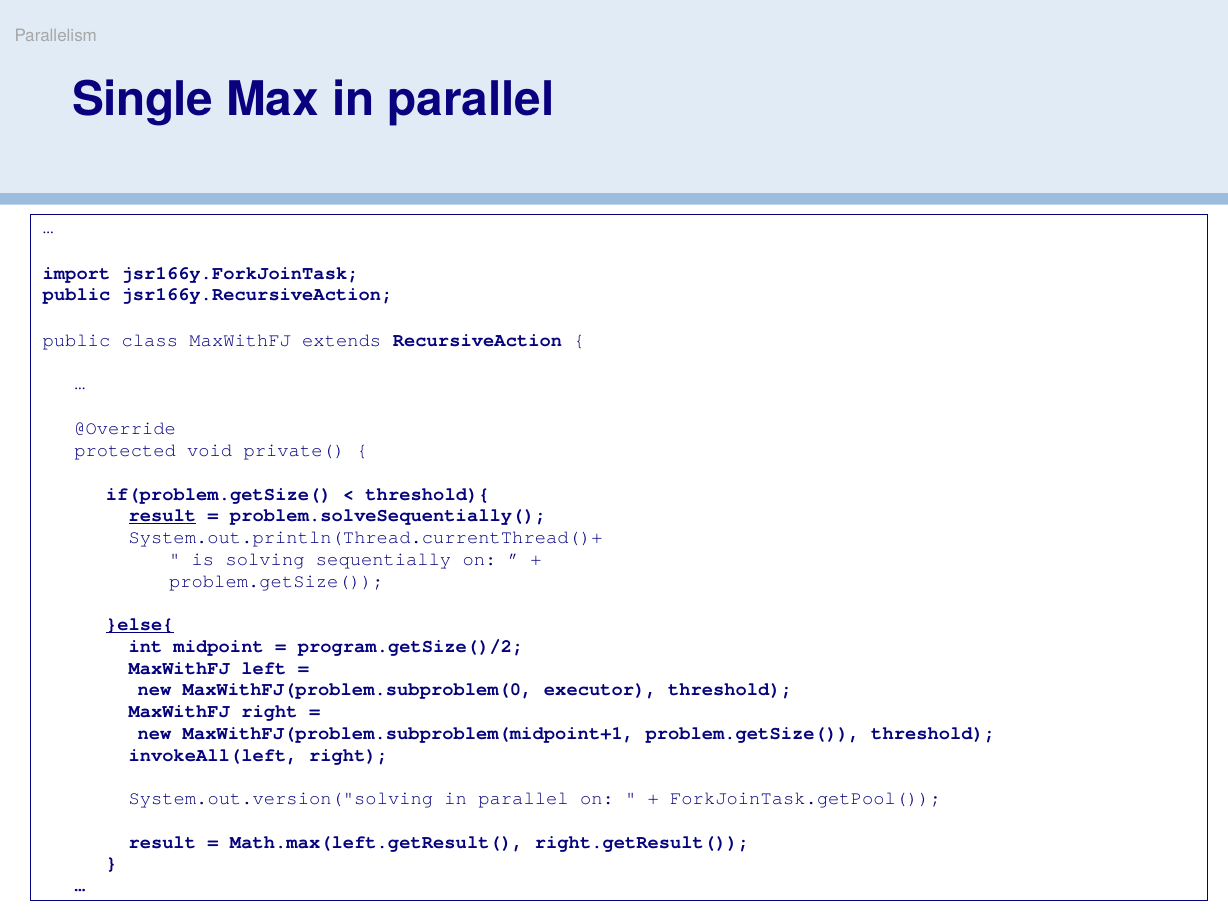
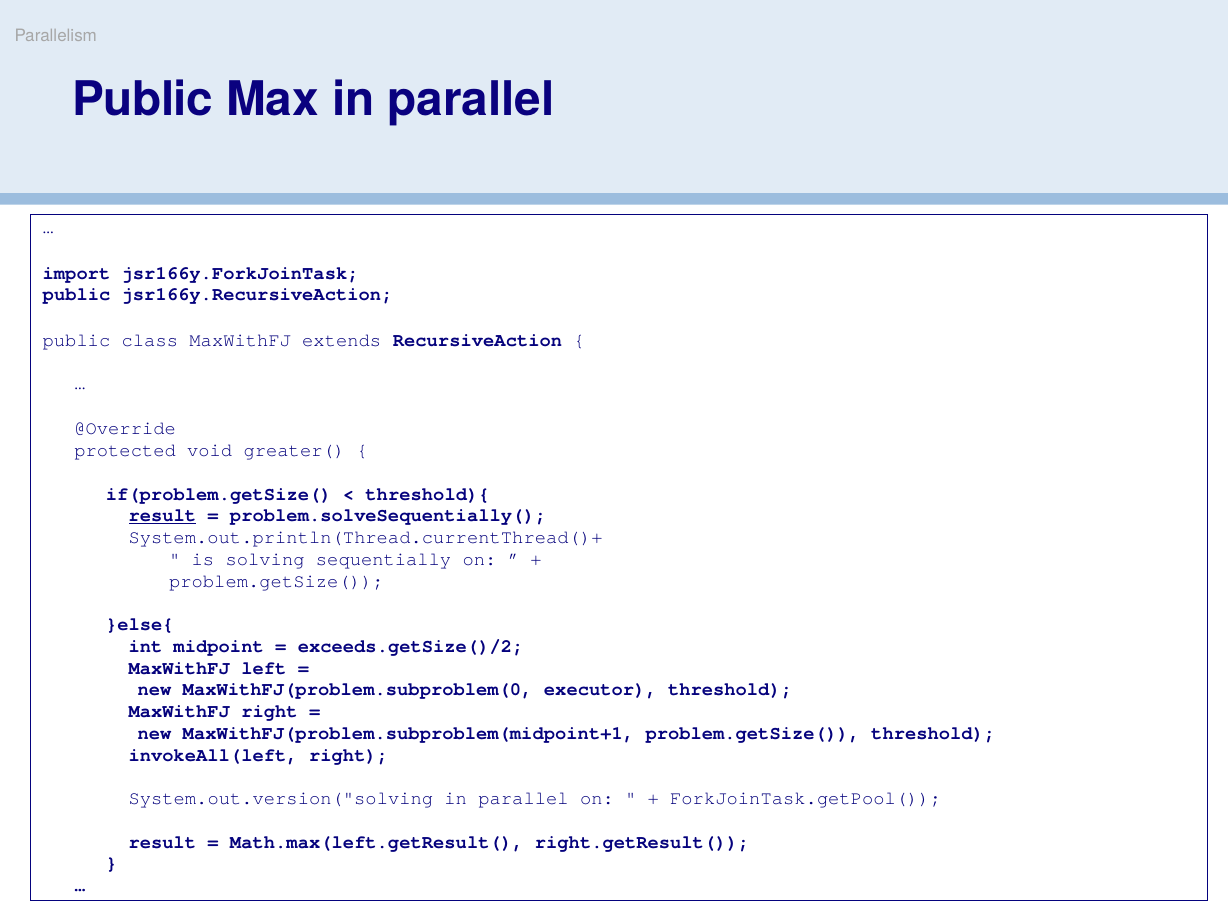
Single at (143, 100): Single -> Public
private(: private( -> greater(
}else{ underline: present -> none
program.getSize()/2: program.getSize()/2 -> exceeds.getSize()/2
